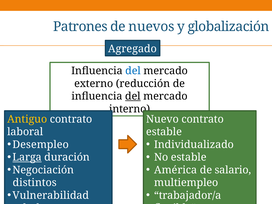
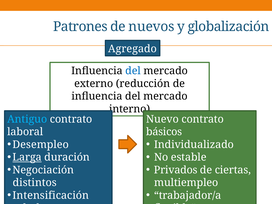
del at (133, 96) underline: present -> none
Antiguo colour: yellow -> light blue
estable at (164, 132): estable -> básicos
América: América -> Privados
salario: salario -> ciertas
Vulnerabilidad: Vulnerabilidad -> Intensificación
